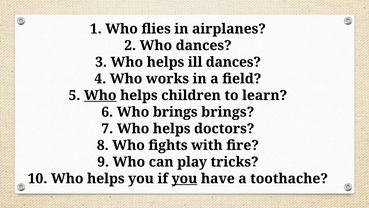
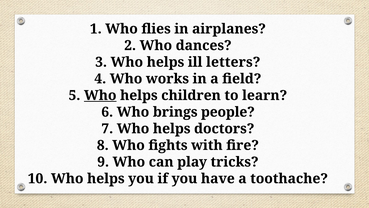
ill dances: dances -> letters
brings brings: brings -> people
you at (184, 178) underline: present -> none
